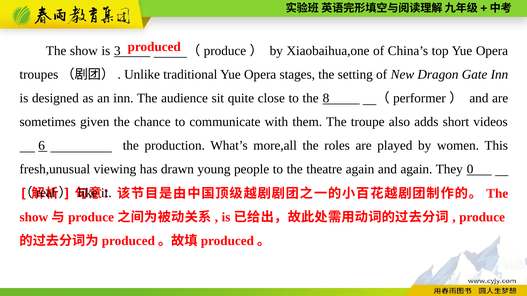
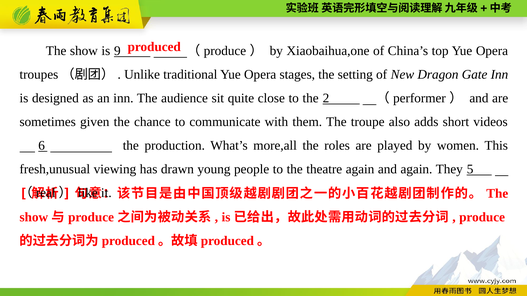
3: 3 -> 9
8: 8 -> 2
0: 0 -> 5
